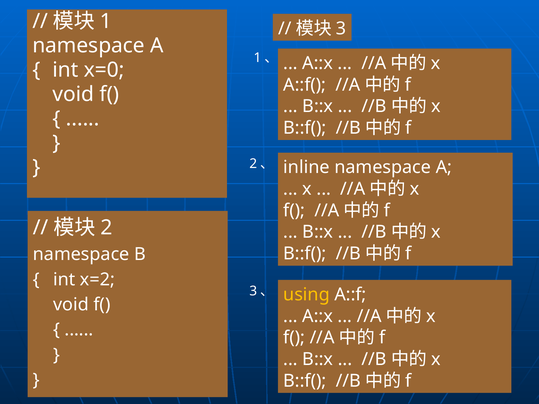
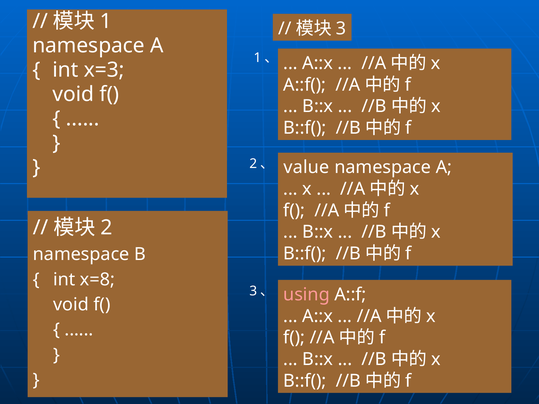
x=0: x=0 -> x=3
inline: inline -> value
x=2: x=2 -> x=8
using colour: yellow -> pink
